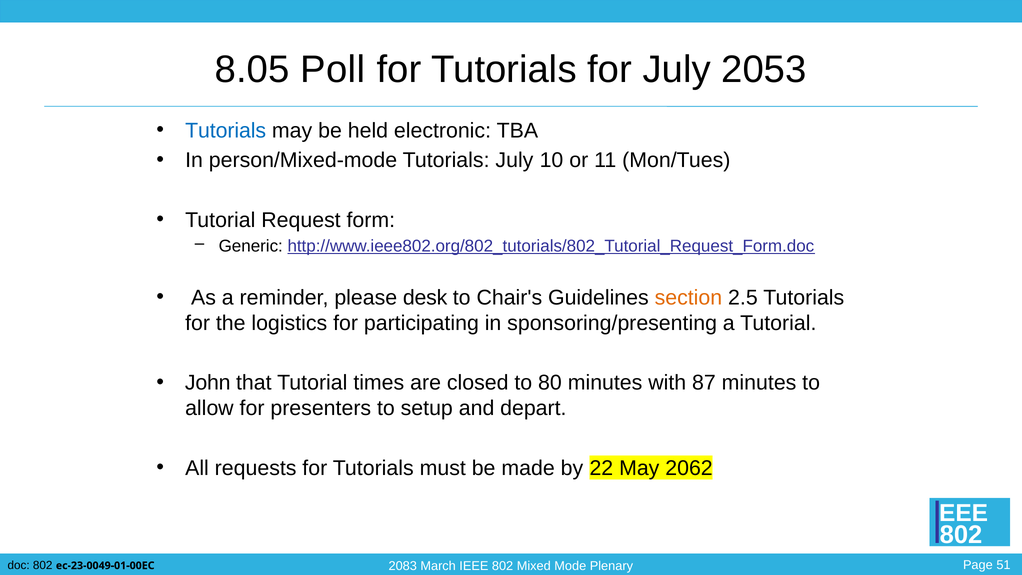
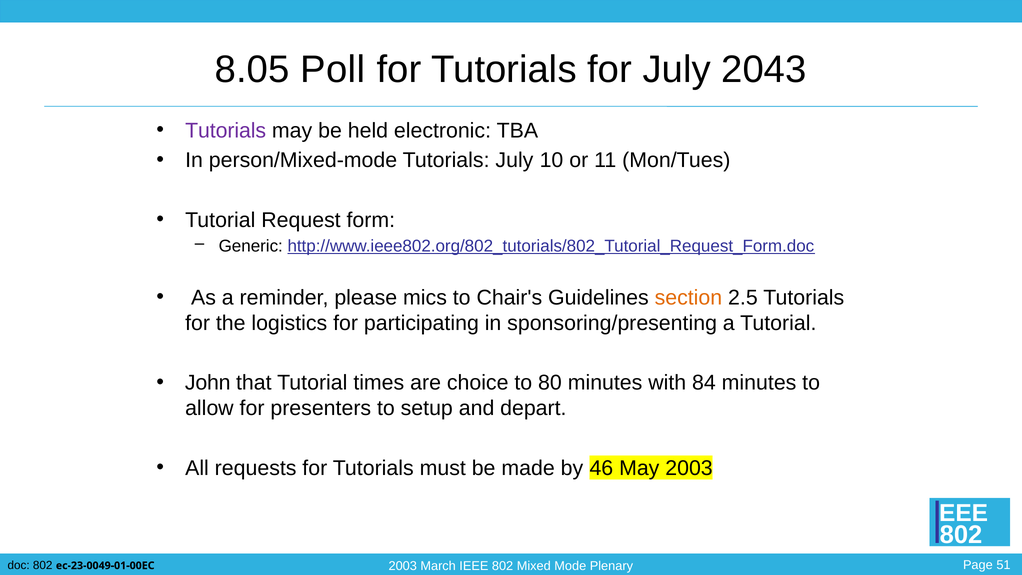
2053: 2053 -> 2043
Tutorials at (226, 131) colour: blue -> purple
desk: desk -> mics
closed: closed -> choice
87: 87 -> 84
22: 22 -> 46
May 2062: 2062 -> 2003
2083 at (403, 566): 2083 -> 2003
